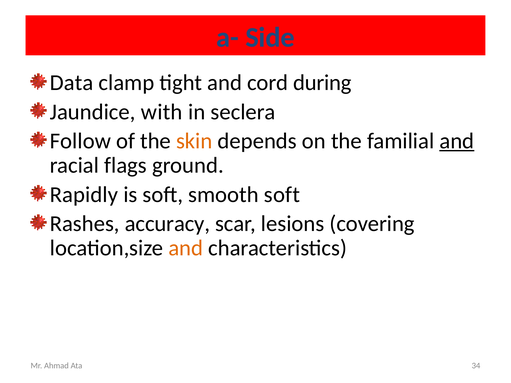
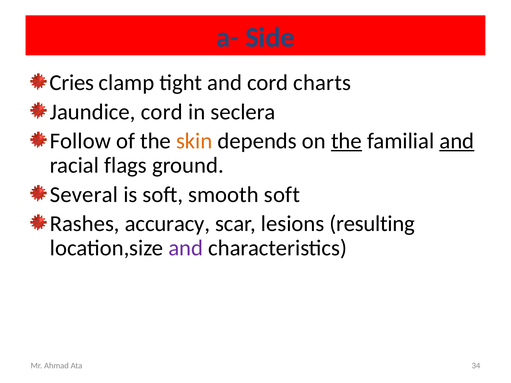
Data: Data -> Cries
during: during -> charts
Jaundice with: with -> cord
the at (346, 141) underline: none -> present
Rapidly: Rapidly -> Several
covering: covering -> resulting
and at (186, 248) colour: orange -> purple
